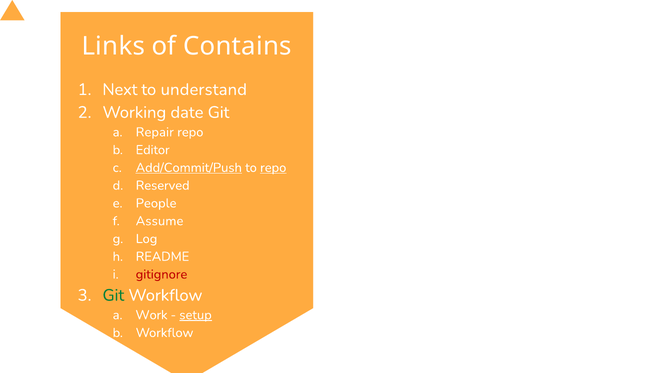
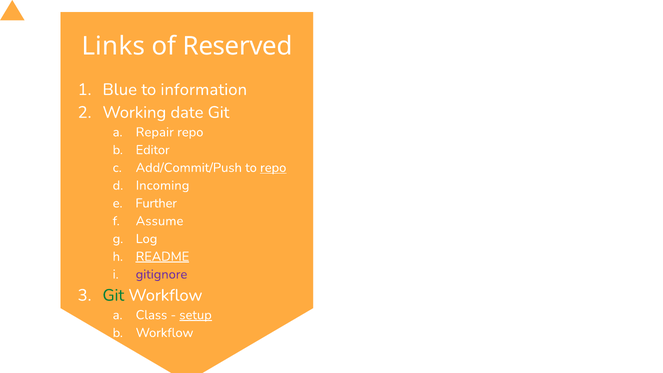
Contains: Contains -> Reserved
Next: Next -> Blue
understand: understand -> information
Add/Commit/Push underline: present -> none
Reserved: Reserved -> Incoming
People: People -> Further
README underline: none -> present
gitignore colour: red -> purple
Work: Work -> Class
